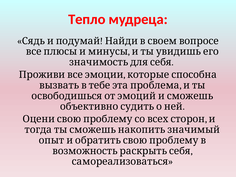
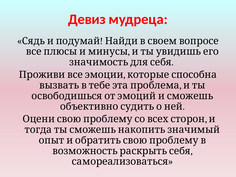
Тепло: Тепло -> Девиз
